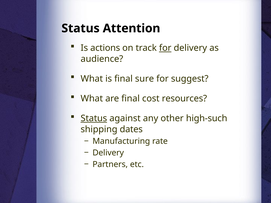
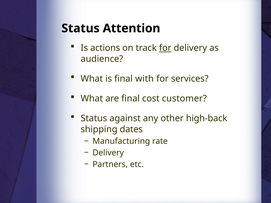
sure: sure -> with
suggest: suggest -> services
resources: resources -> customer
Status at (94, 119) underline: present -> none
high-such: high-such -> high-back
